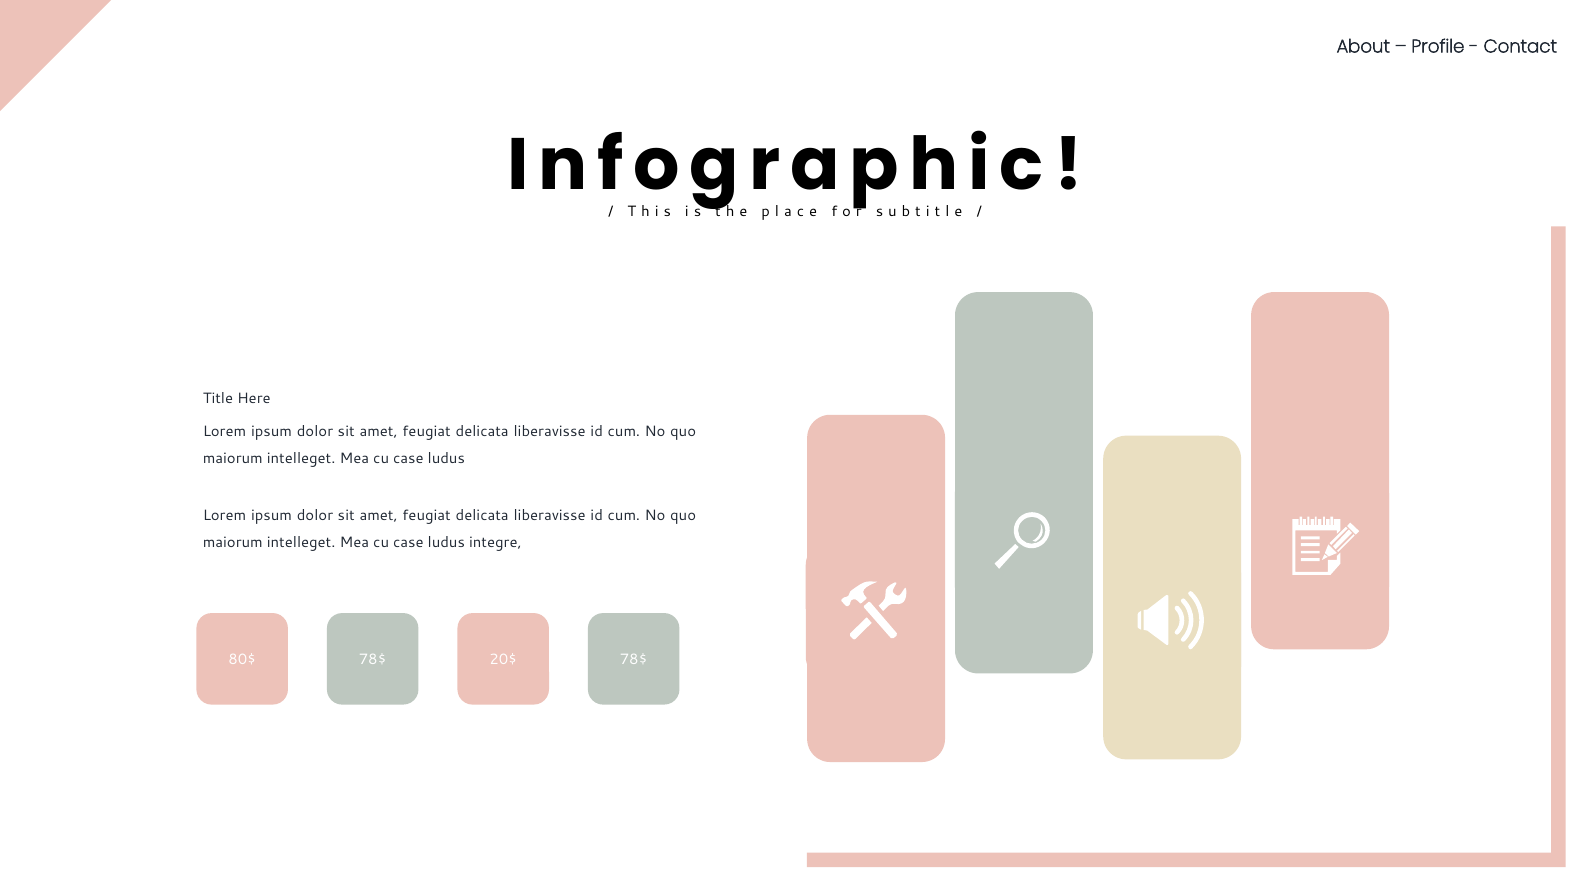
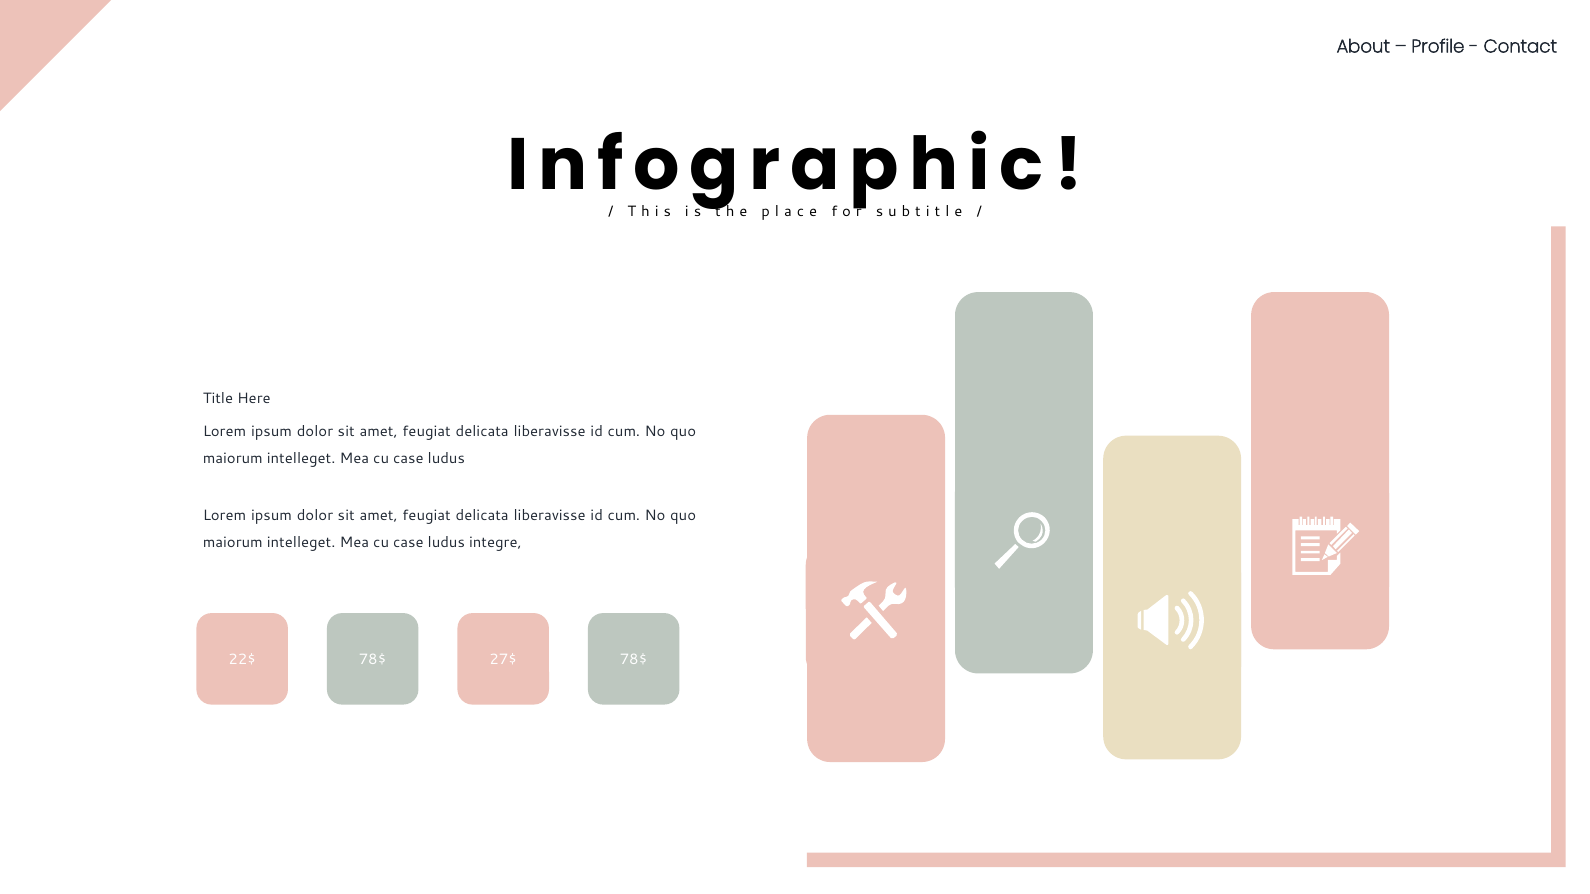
80$: 80$ -> 22$
20$: 20$ -> 27$
